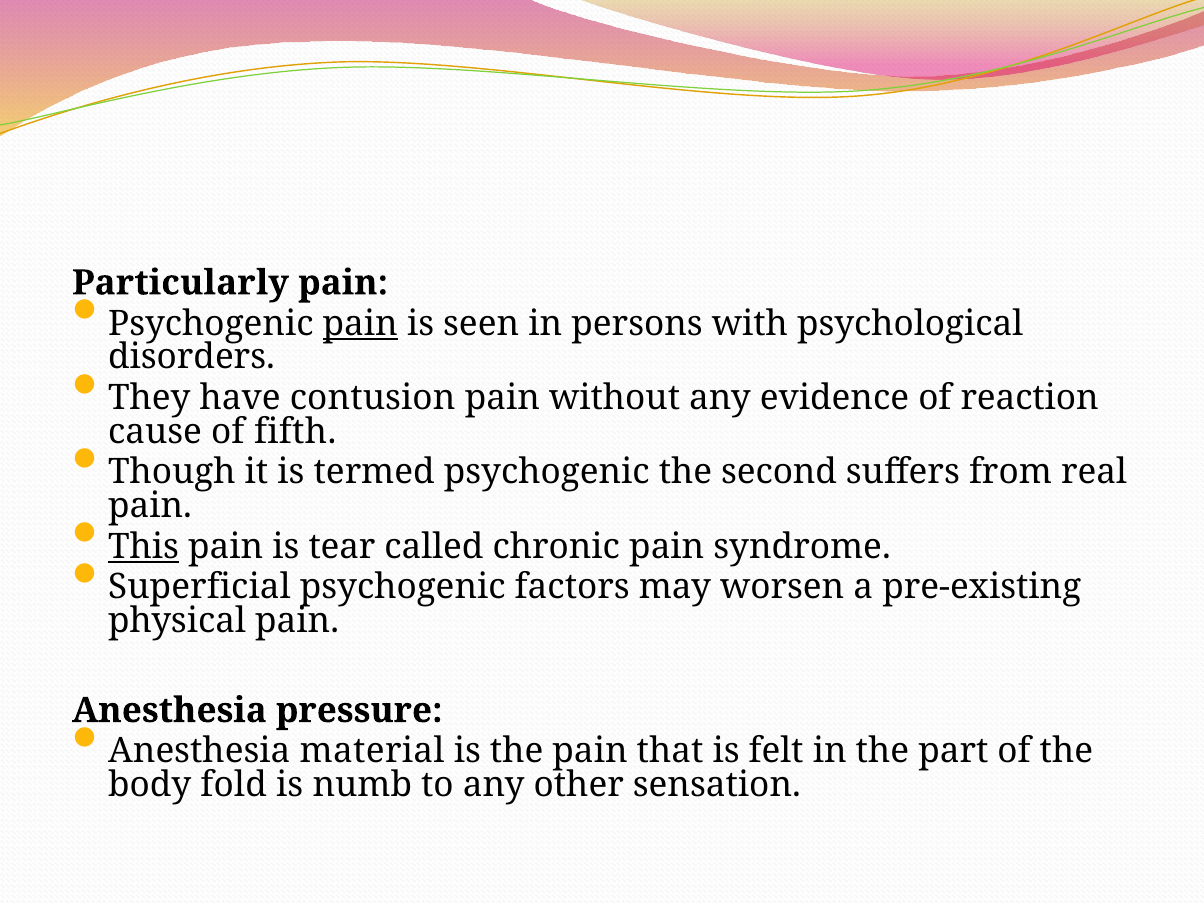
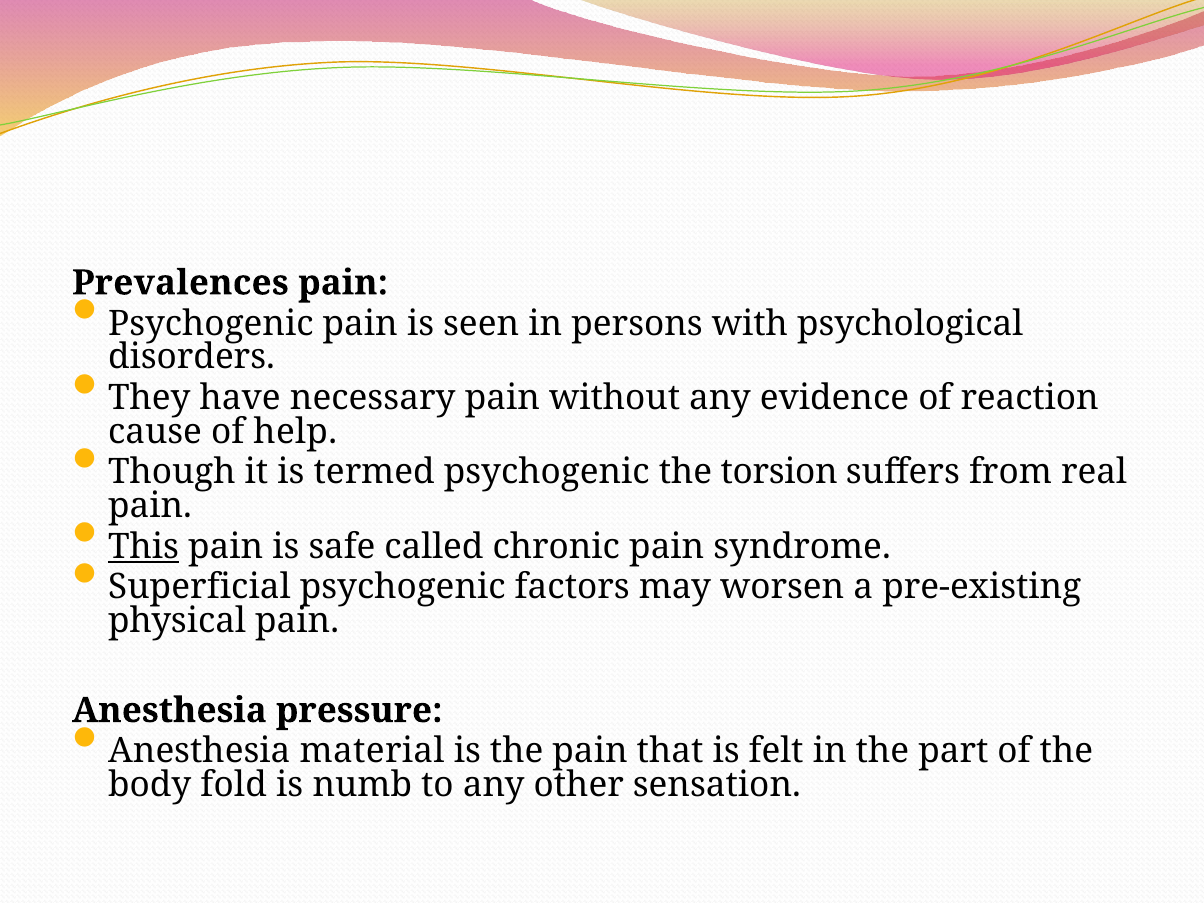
Particularly: Particularly -> Prevalences
pain at (360, 323) underline: present -> none
contusion: contusion -> necessary
fifth: fifth -> help
second: second -> torsion
tear: tear -> safe
